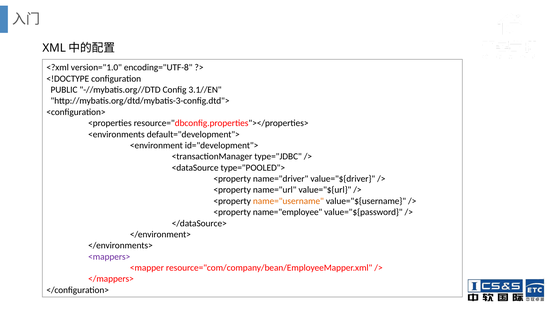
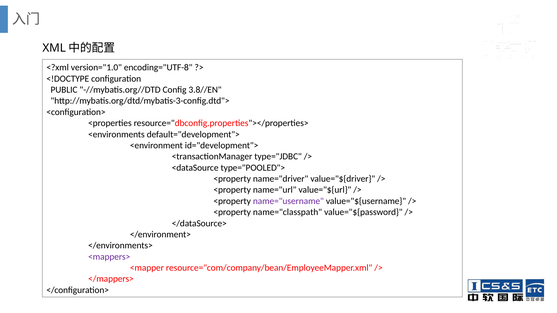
3.1//EN: 3.1//EN -> 3.8//EN
name="username colour: orange -> purple
name="employee: name="employee -> name="classpath
